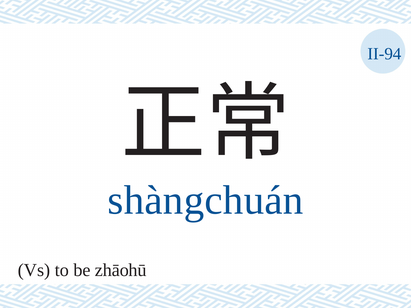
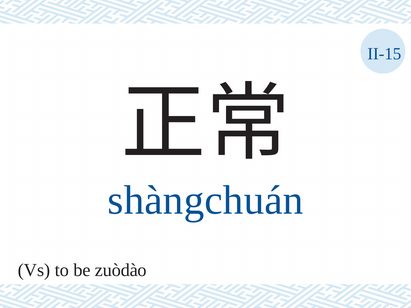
II-94: II-94 -> II-15
zhāohū: zhāohū -> zuòdào
